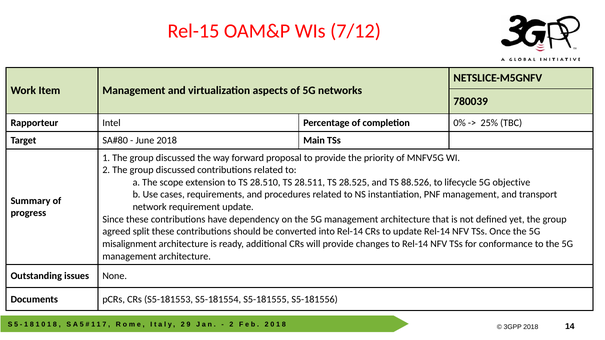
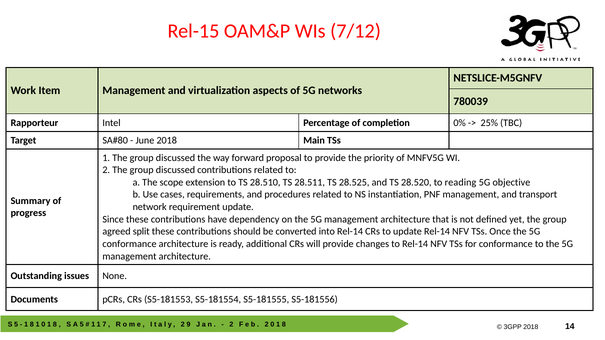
88.526: 88.526 -> 28.520
lifecycle: lifecycle -> reading
misalignment at (130, 244): misalignment -> conformance
